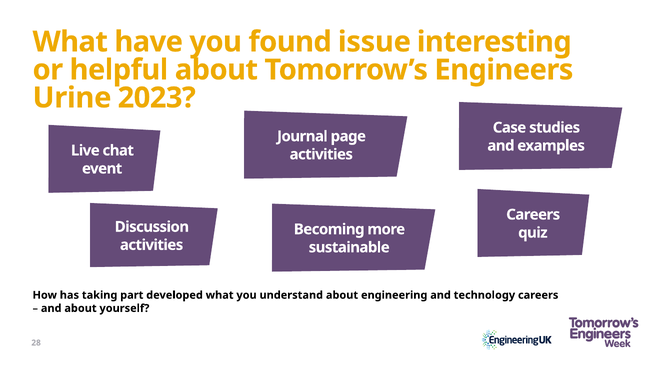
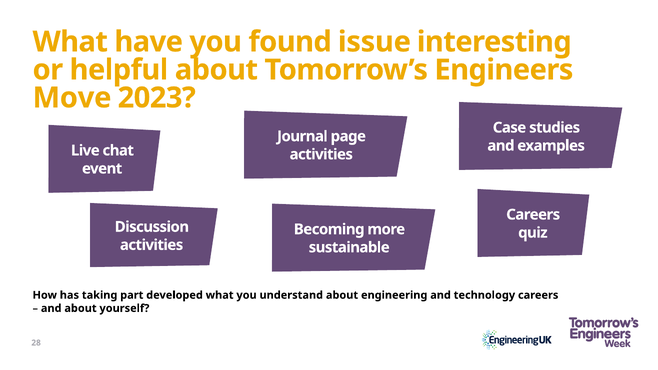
Urine: Urine -> Move
